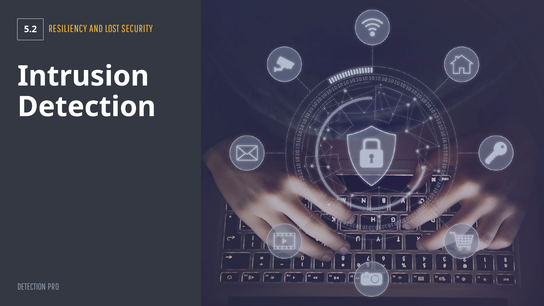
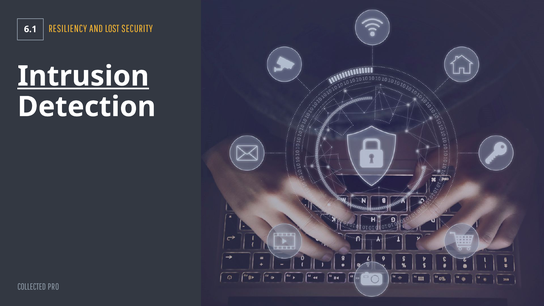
5.2: 5.2 -> 6.1
Intrusion underline: none -> present
DETECTION at (32, 287): DETECTION -> COLLECTED
